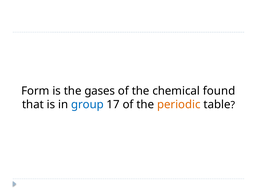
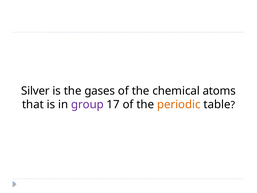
Form: Form -> Silver
found: found -> atoms
group colour: blue -> purple
